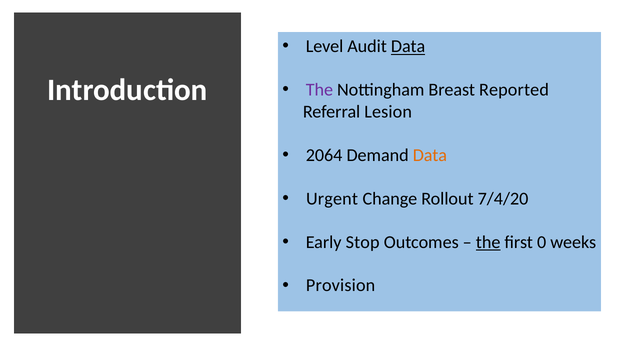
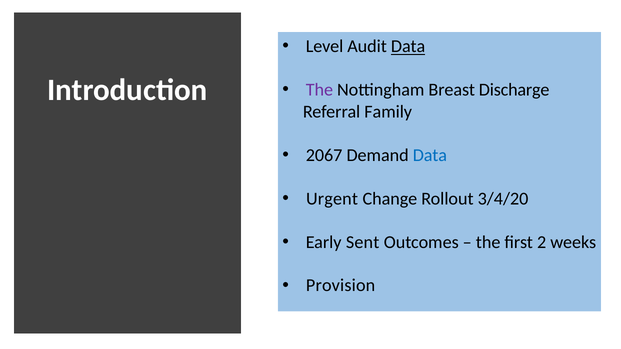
Reported: Reported -> Discharge
Lesion: Lesion -> Family
2064: 2064 -> 2067
Data at (430, 155) colour: orange -> blue
7/4/20: 7/4/20 -> 3/4/20
Stop: Stop -> Sent
the at (488, 242) underline: present -> none
0: 0 -> 2
